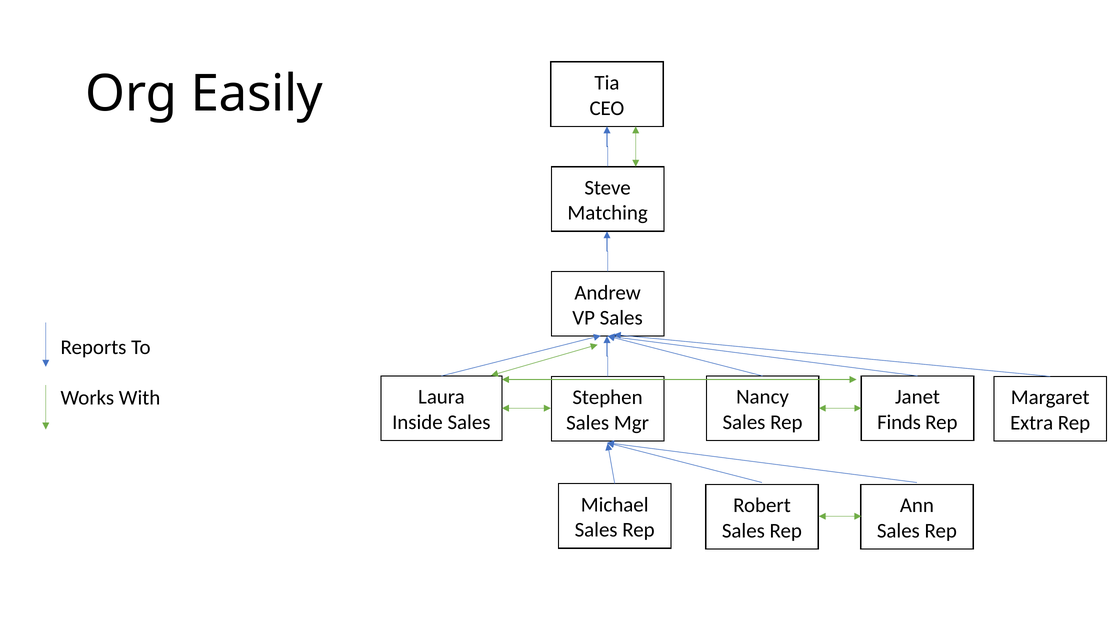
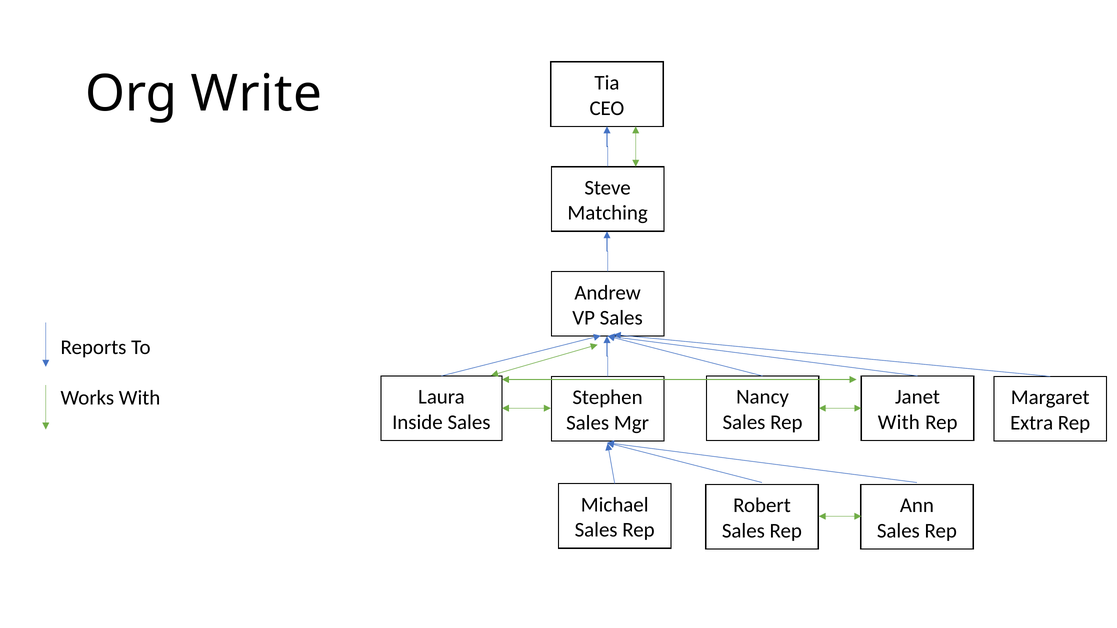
Easily: Easily -> Write
Finds at (899, 422): Finds -> With
